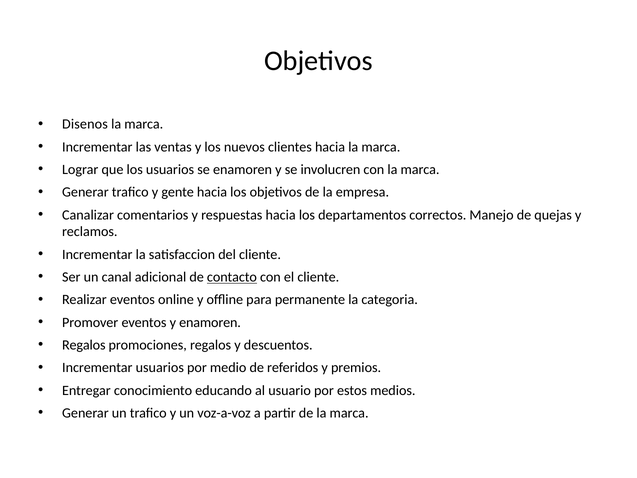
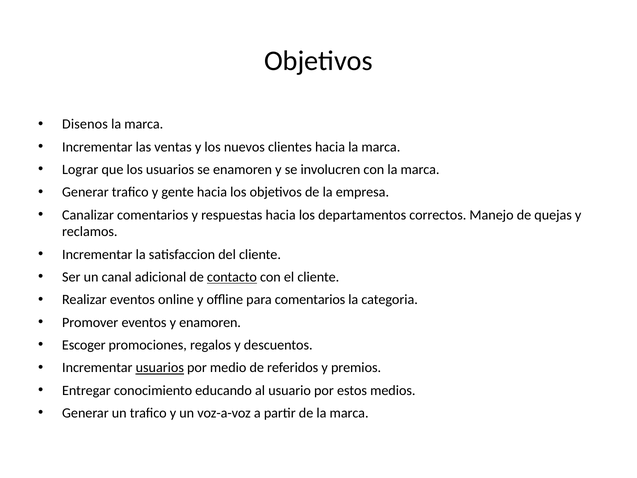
para permanente: permanente -> comentarios
Regalos at (84, 345): Regalos -> Escoger
usuarios at (160, 368) underline: none -> present
